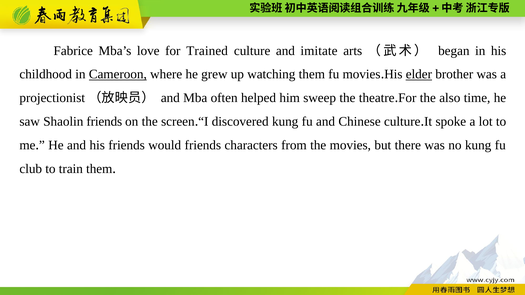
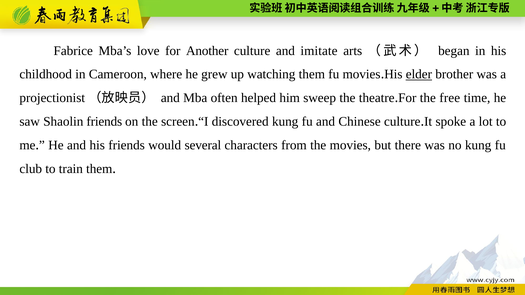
Trained: Trained -> Another
Cameroon underline: present -> none
also: also -> free
would friends: friends -> several
